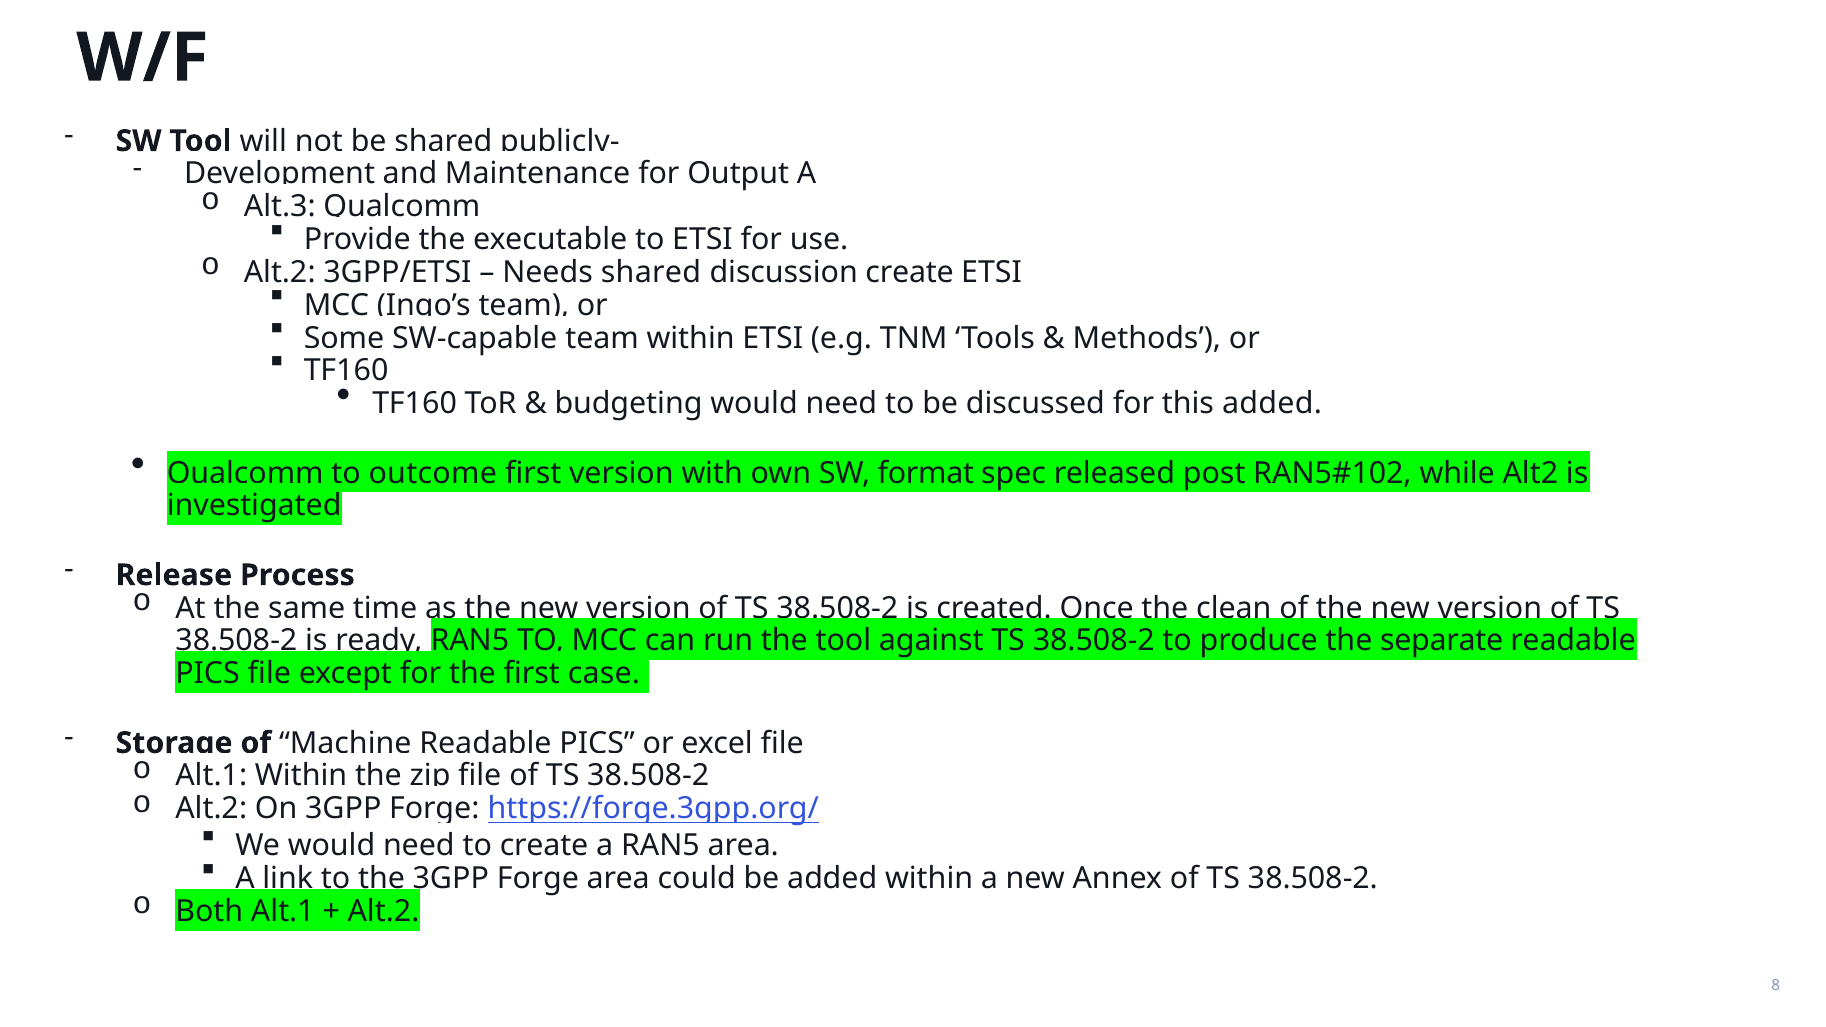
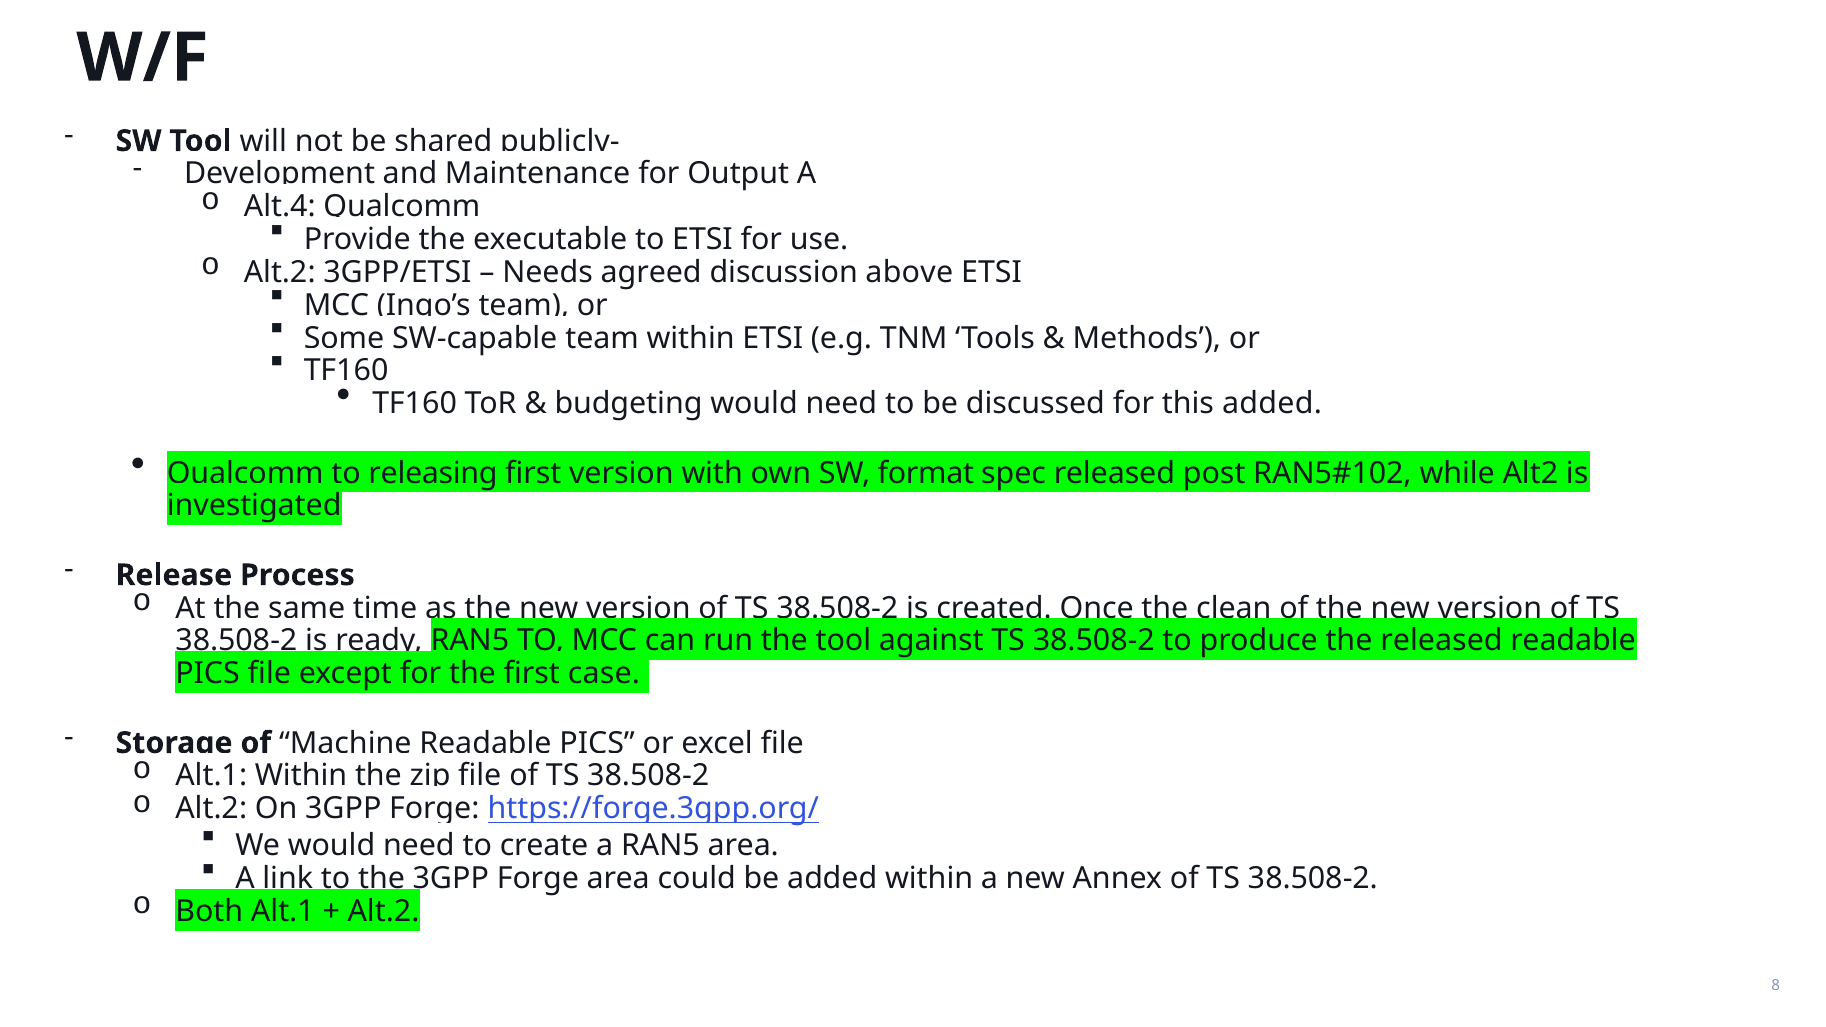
Alt.3: Alt.3 -> Alt.4
shared at (651, 272): shared -> agreed
discussion create: create -> above
outcome: outcome -> releasing
the separate: separate -> released
